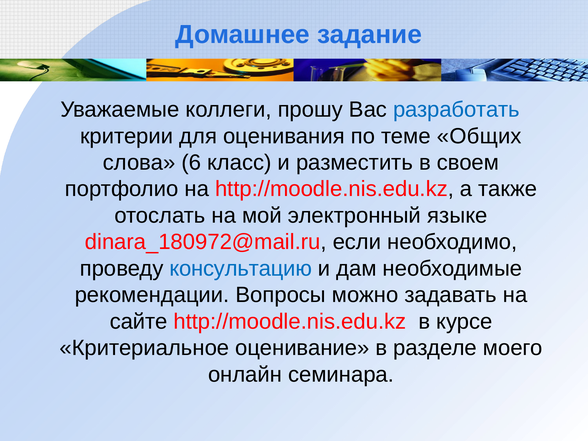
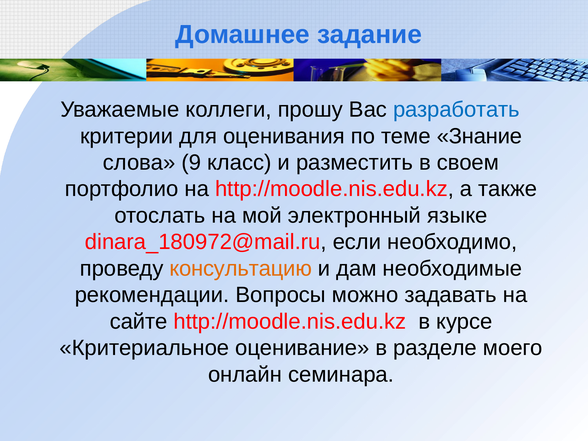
Общих: Общих -> Знание
6: 6 -> 9
консультацию colour: blue -> orange
